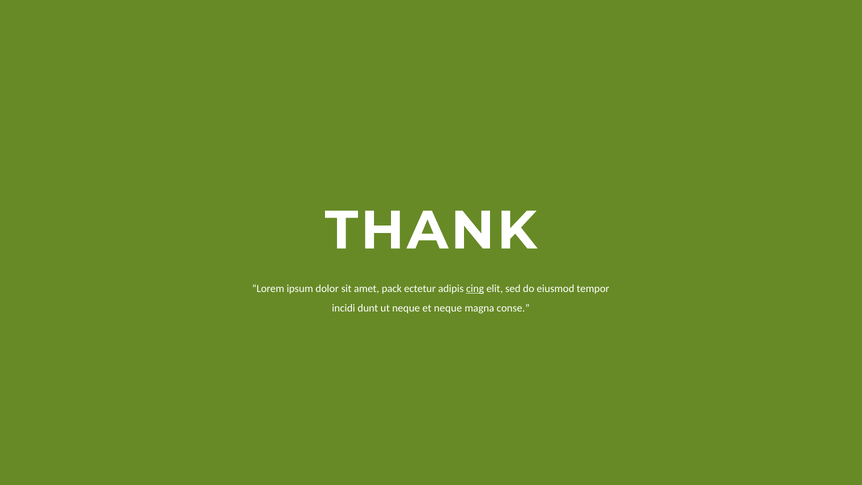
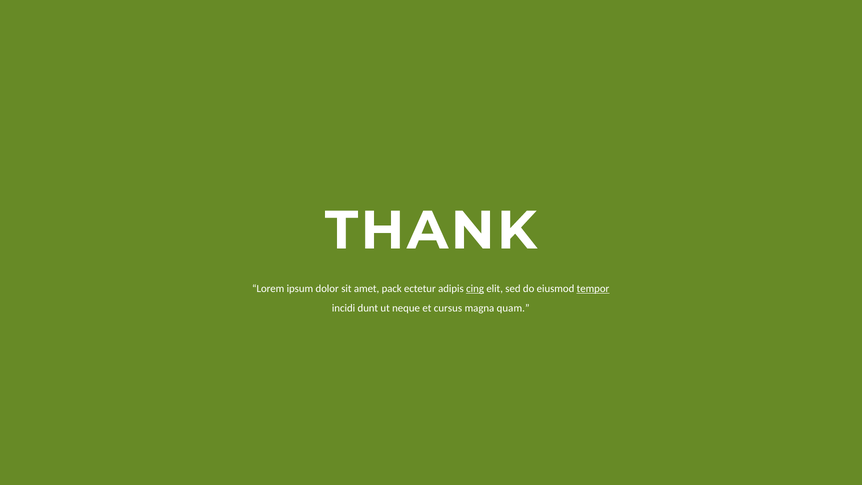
tempor underline: none -> present
et neque: neque -> cursus
conse: conse -> quam
